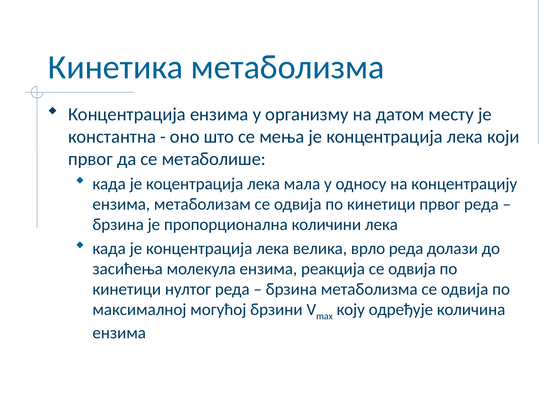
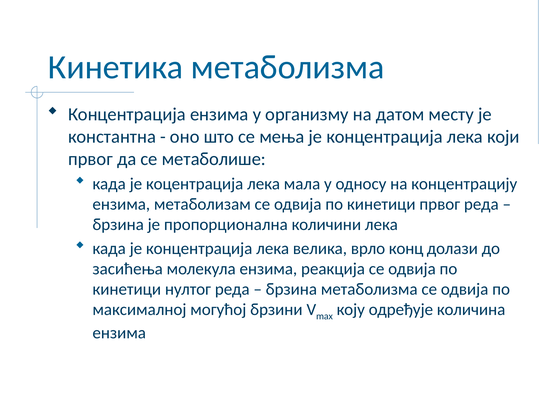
врло реда: реда -> конц
